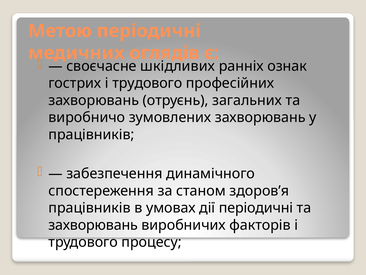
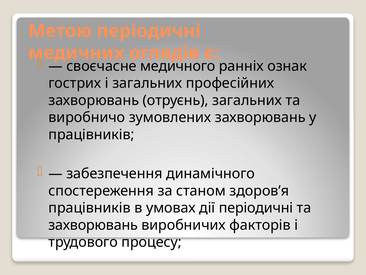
шкідливих: шкідливих -> медичного
гострих і трудового: трудового -> загальних
